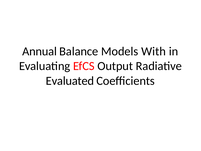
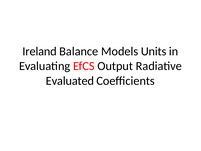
Annual: Annual -> Ireland
With: With -> Units
